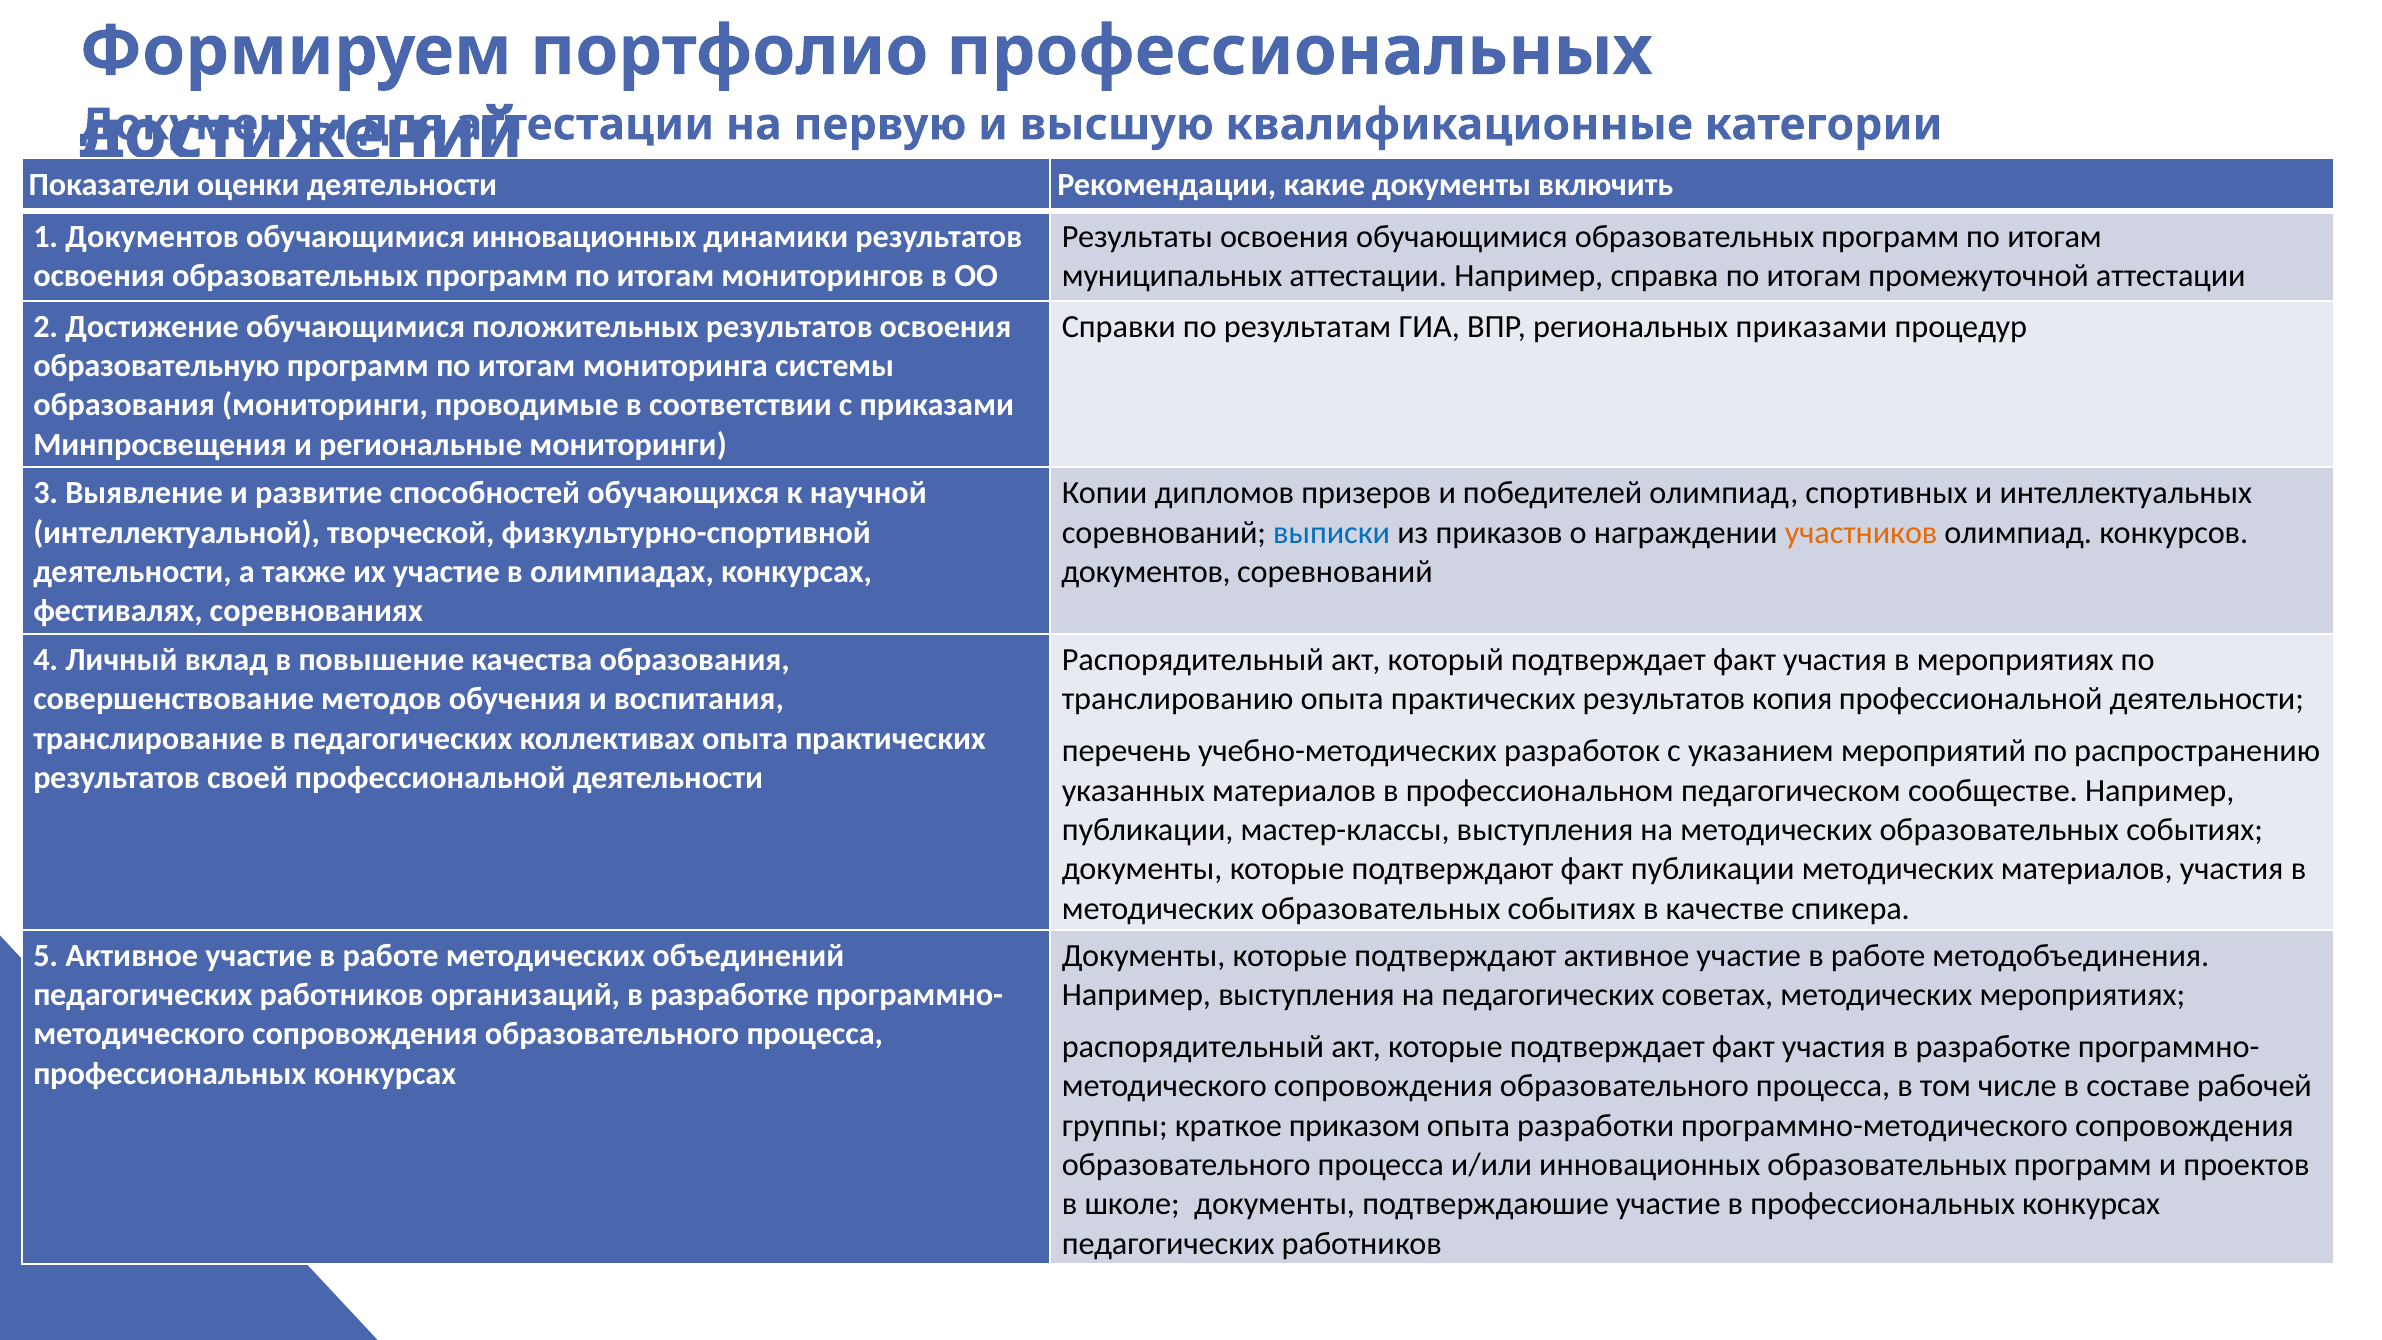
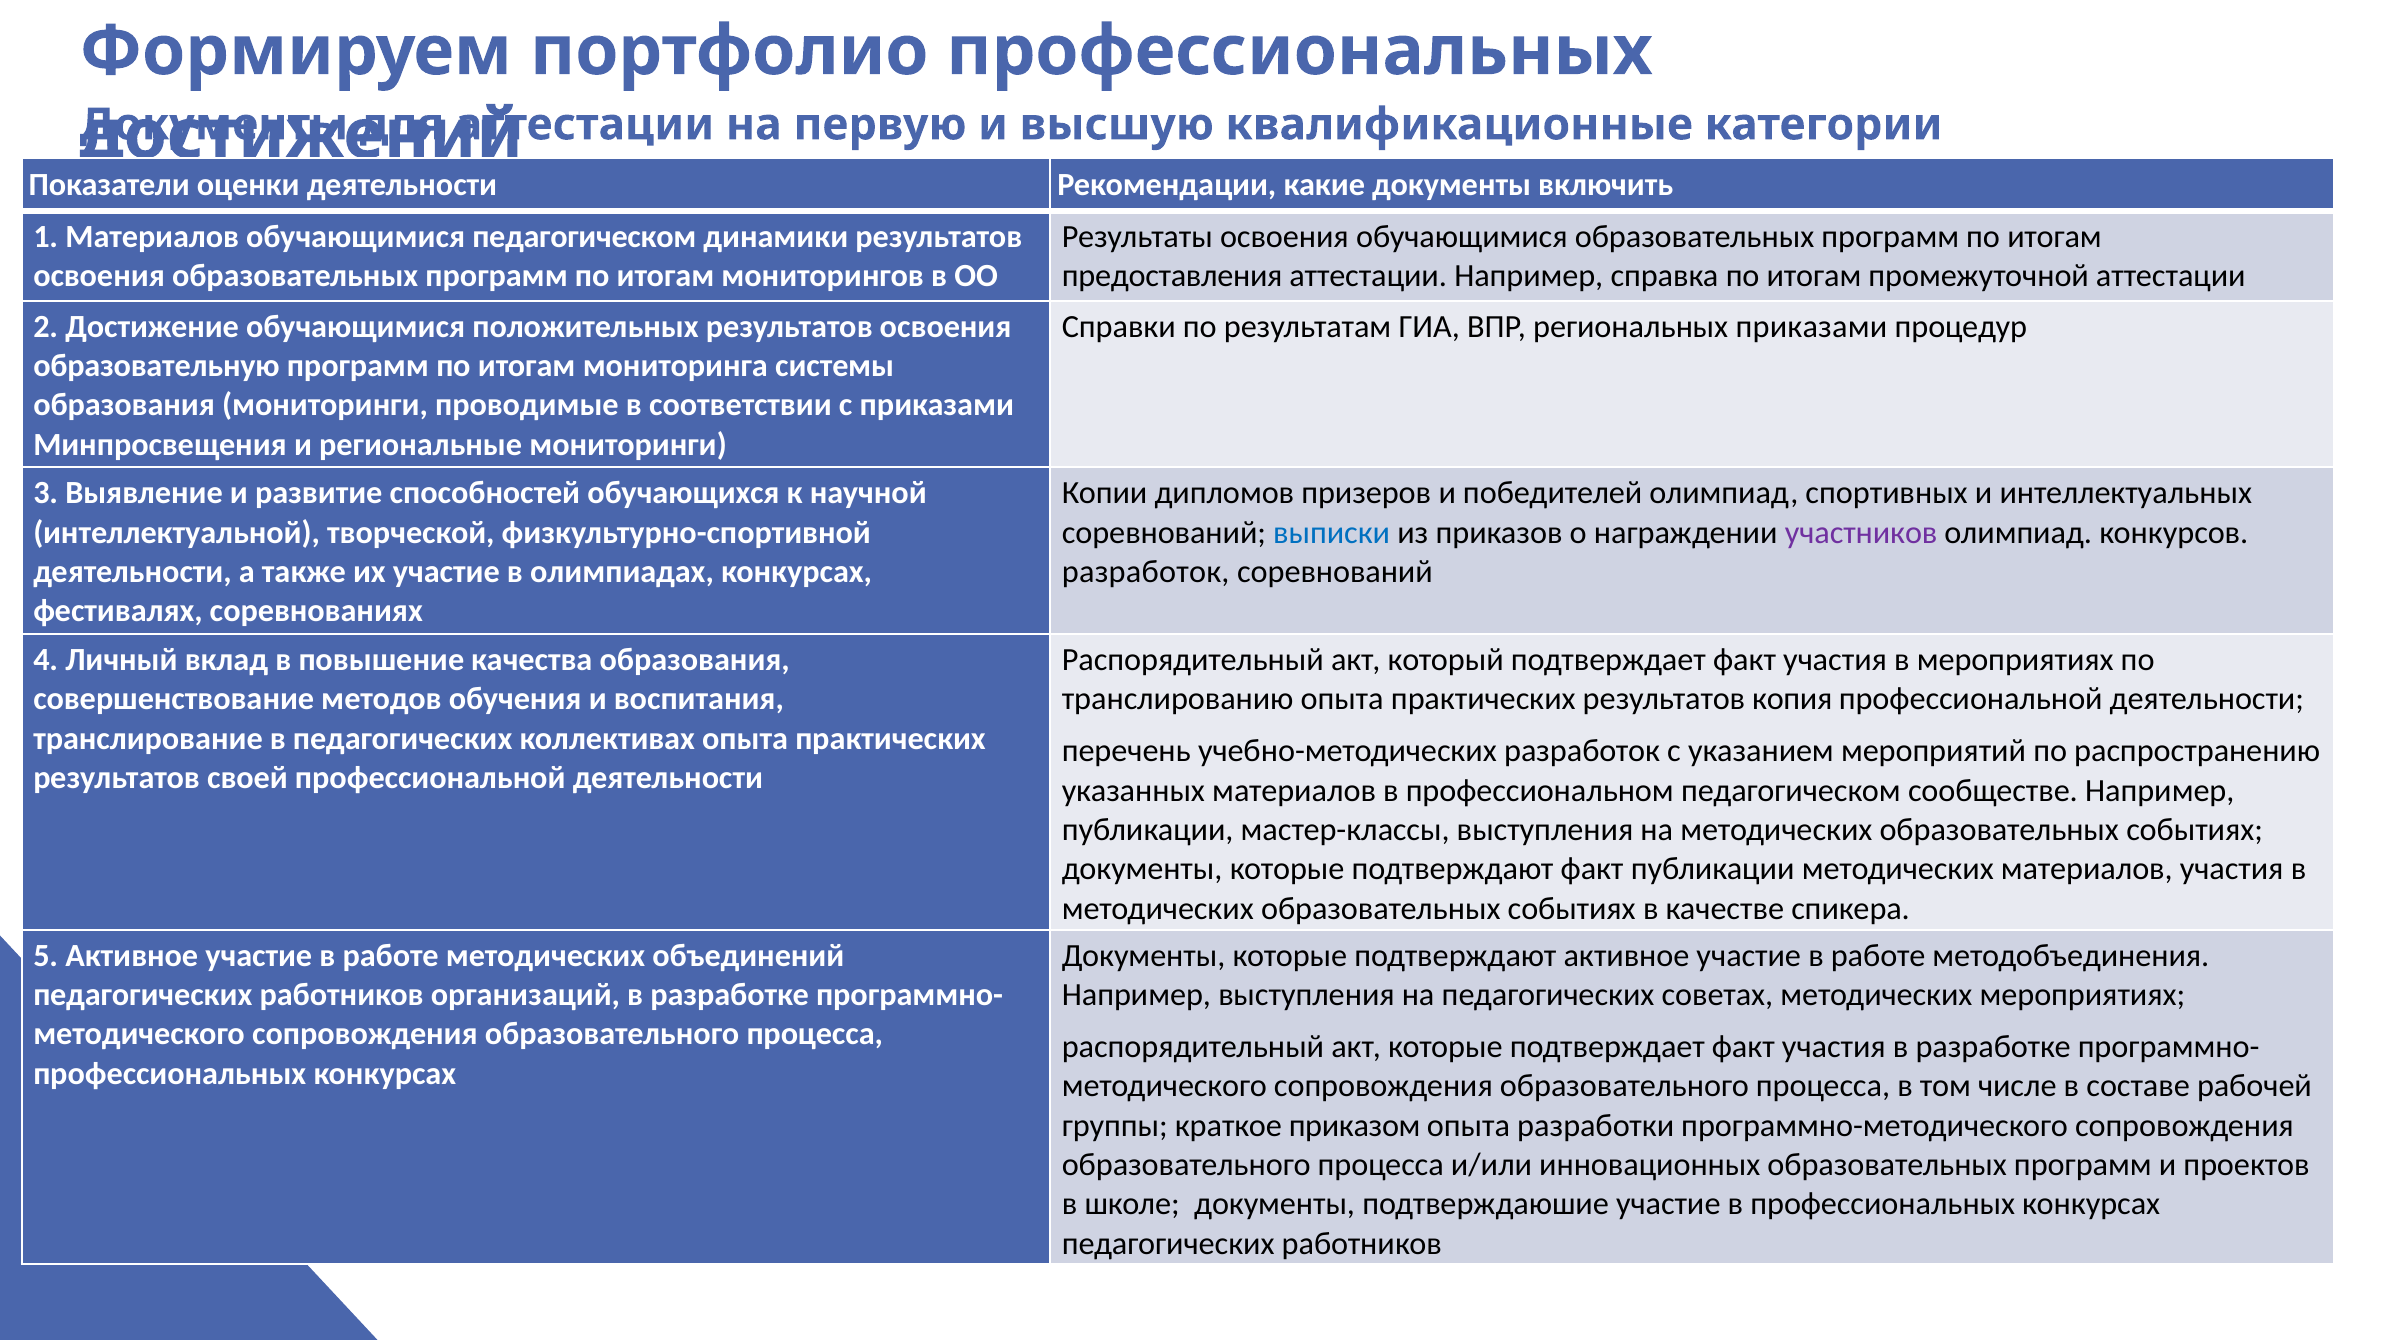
1 Документов: Документов -> Материалов
обучающимися инновационных: инновационных -> педагогическом
муниципальных: муниципальных -> предоставления
участников colour: orange -> purple
документов at (1146, 572): документов -> разработок
